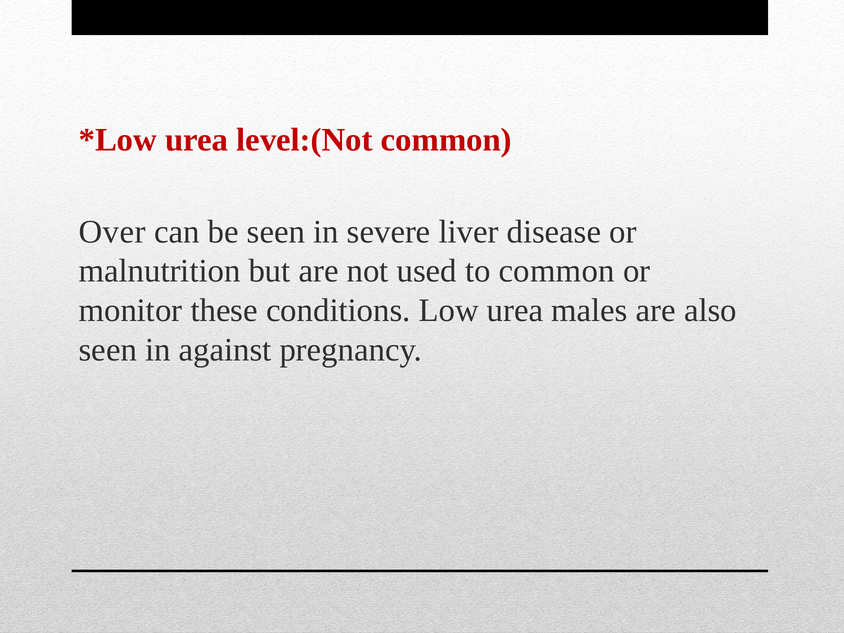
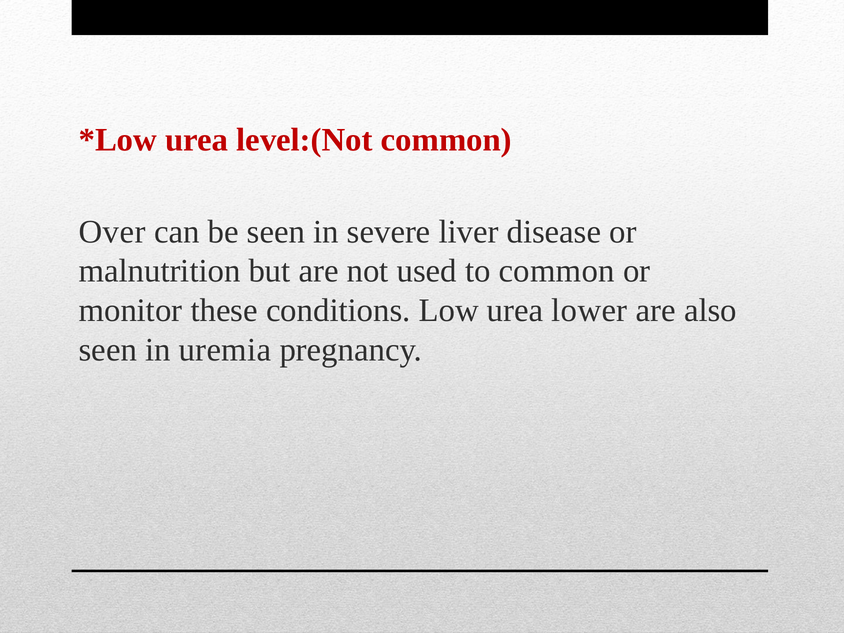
males: males -> lower
against: against -> uremia
